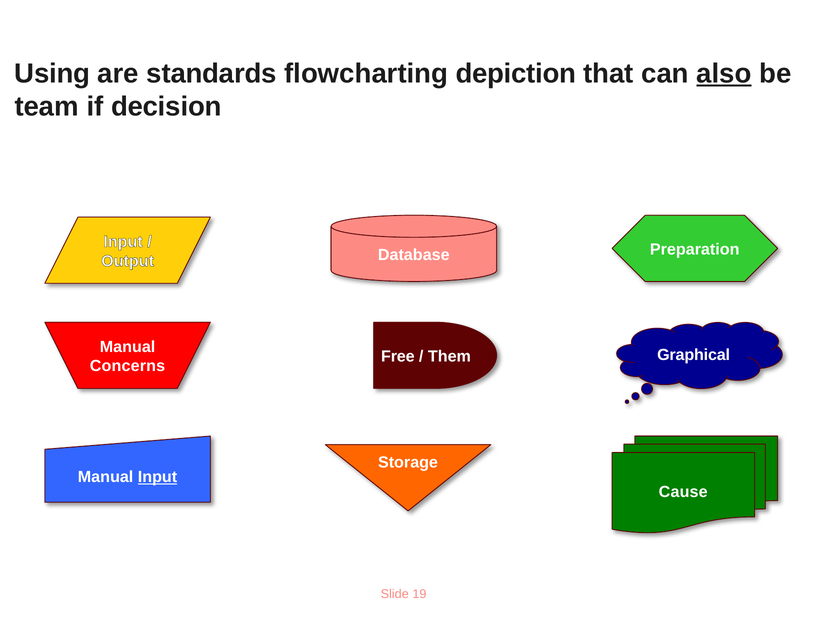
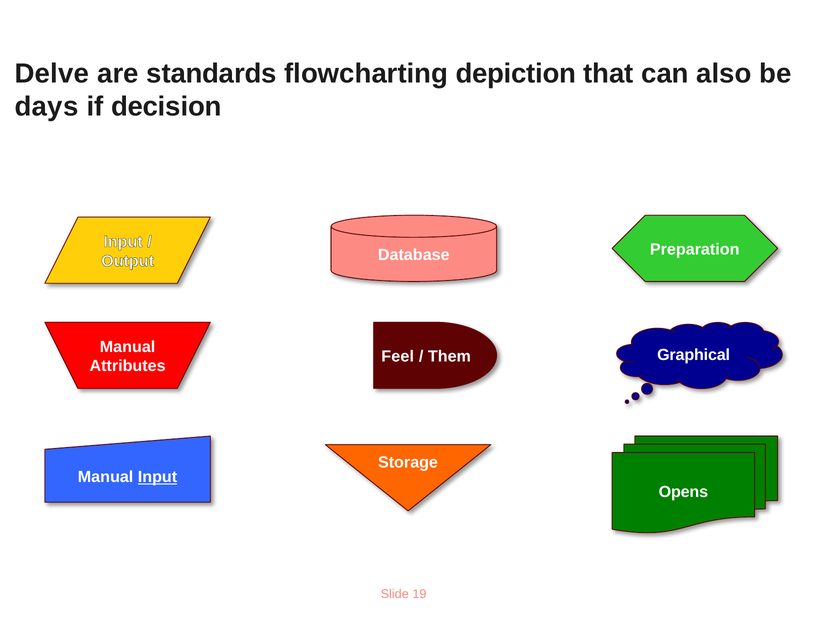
Using: Using -> Delve
also underline: present -> none
team: team -> days
Free: Free -> Feel
Concerns: Concerns -> Attributes
Cause: Cause -> Opens
